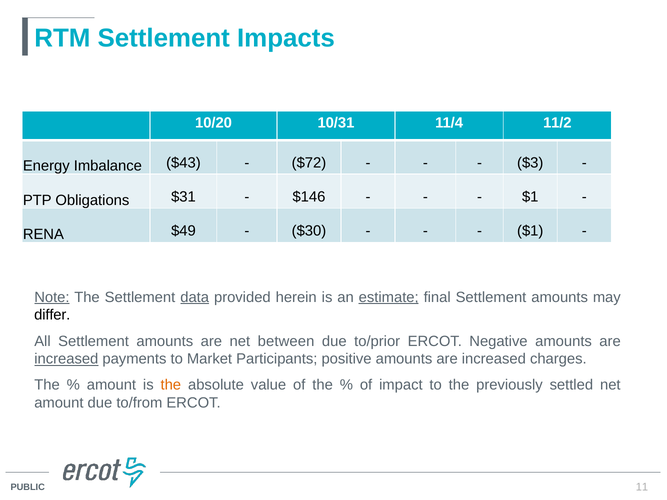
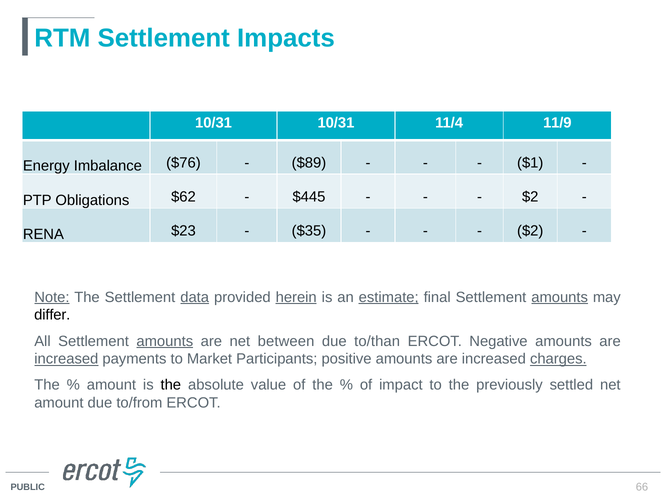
10/20 at (214, 123): 10/20 -> 10/31
11/2: 11/2 -> 11/9
$43: $43 -> $76
$72: $72 -> $89
$3: $3 -> $1
$31: $31 -> $62
$146: $146 -> $445
$1 at (530, 197): $1 -> $2
$49: $49 -> $23
$30: $30 -> $35
$1 at (530, 231): $1 -> $2
herein underline: none -> present
amounts at (560, 297) underline: none -> present
amounts at (165, 341) underline: none -> present
to/prior: to/prior -> to/than
charges underline: none -> present
the at (171, 385) colour: orange -> black
11: 11 -> 66
